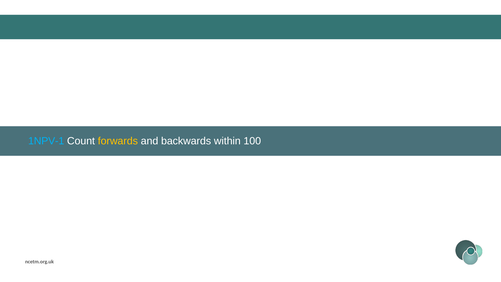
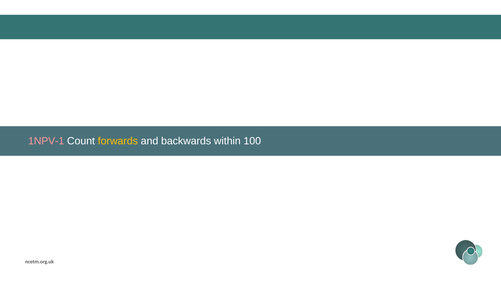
1NPV-1 colour: light blue -> pink
